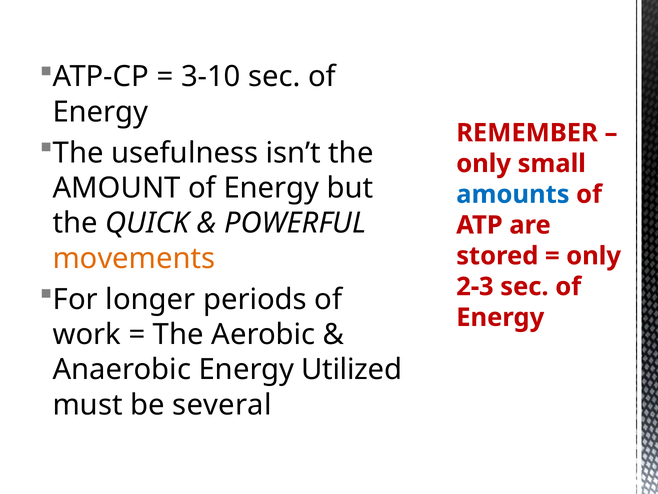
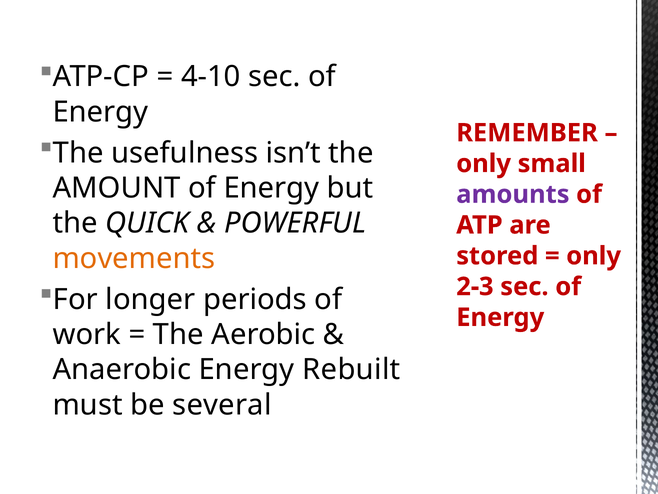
3-10: 3-10 -> 4-10
amounts colour: blue -> purple
Utilized: Utilized -> Rebuilt
